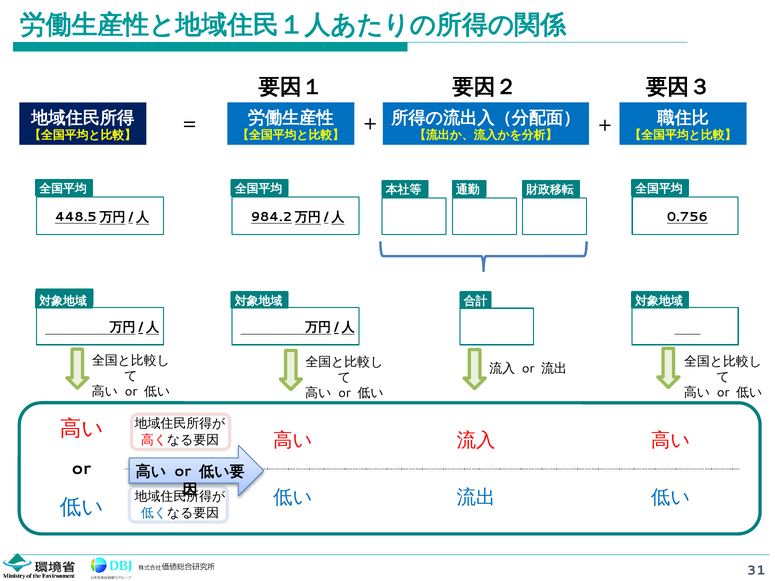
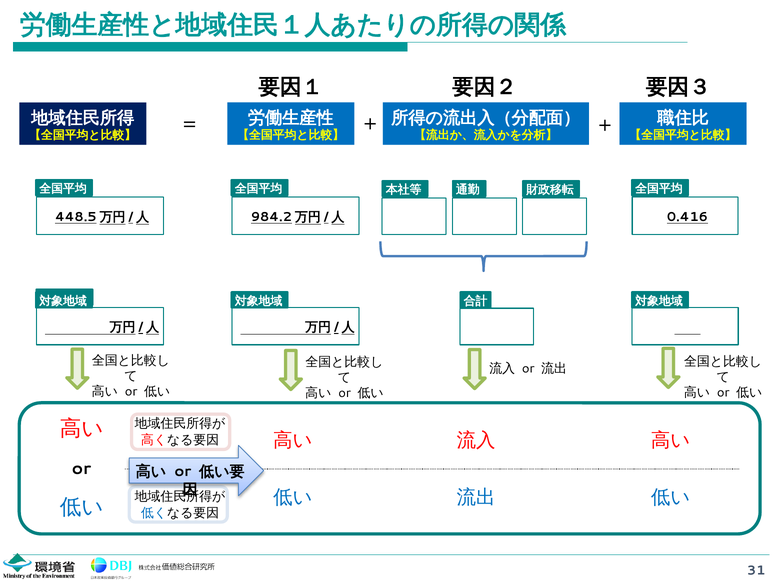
0.756: 0.756 -> 0.416
